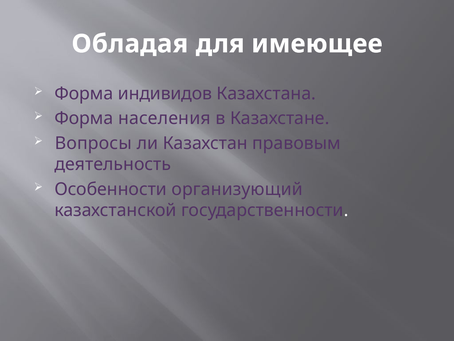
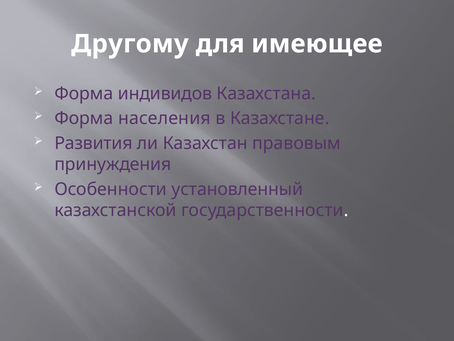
Обладая: Обладая -> Другому
Вопросы: Вопросы -> Развития
деятельность: деятельность -> принуждения
организующий: организующий -> установленный
